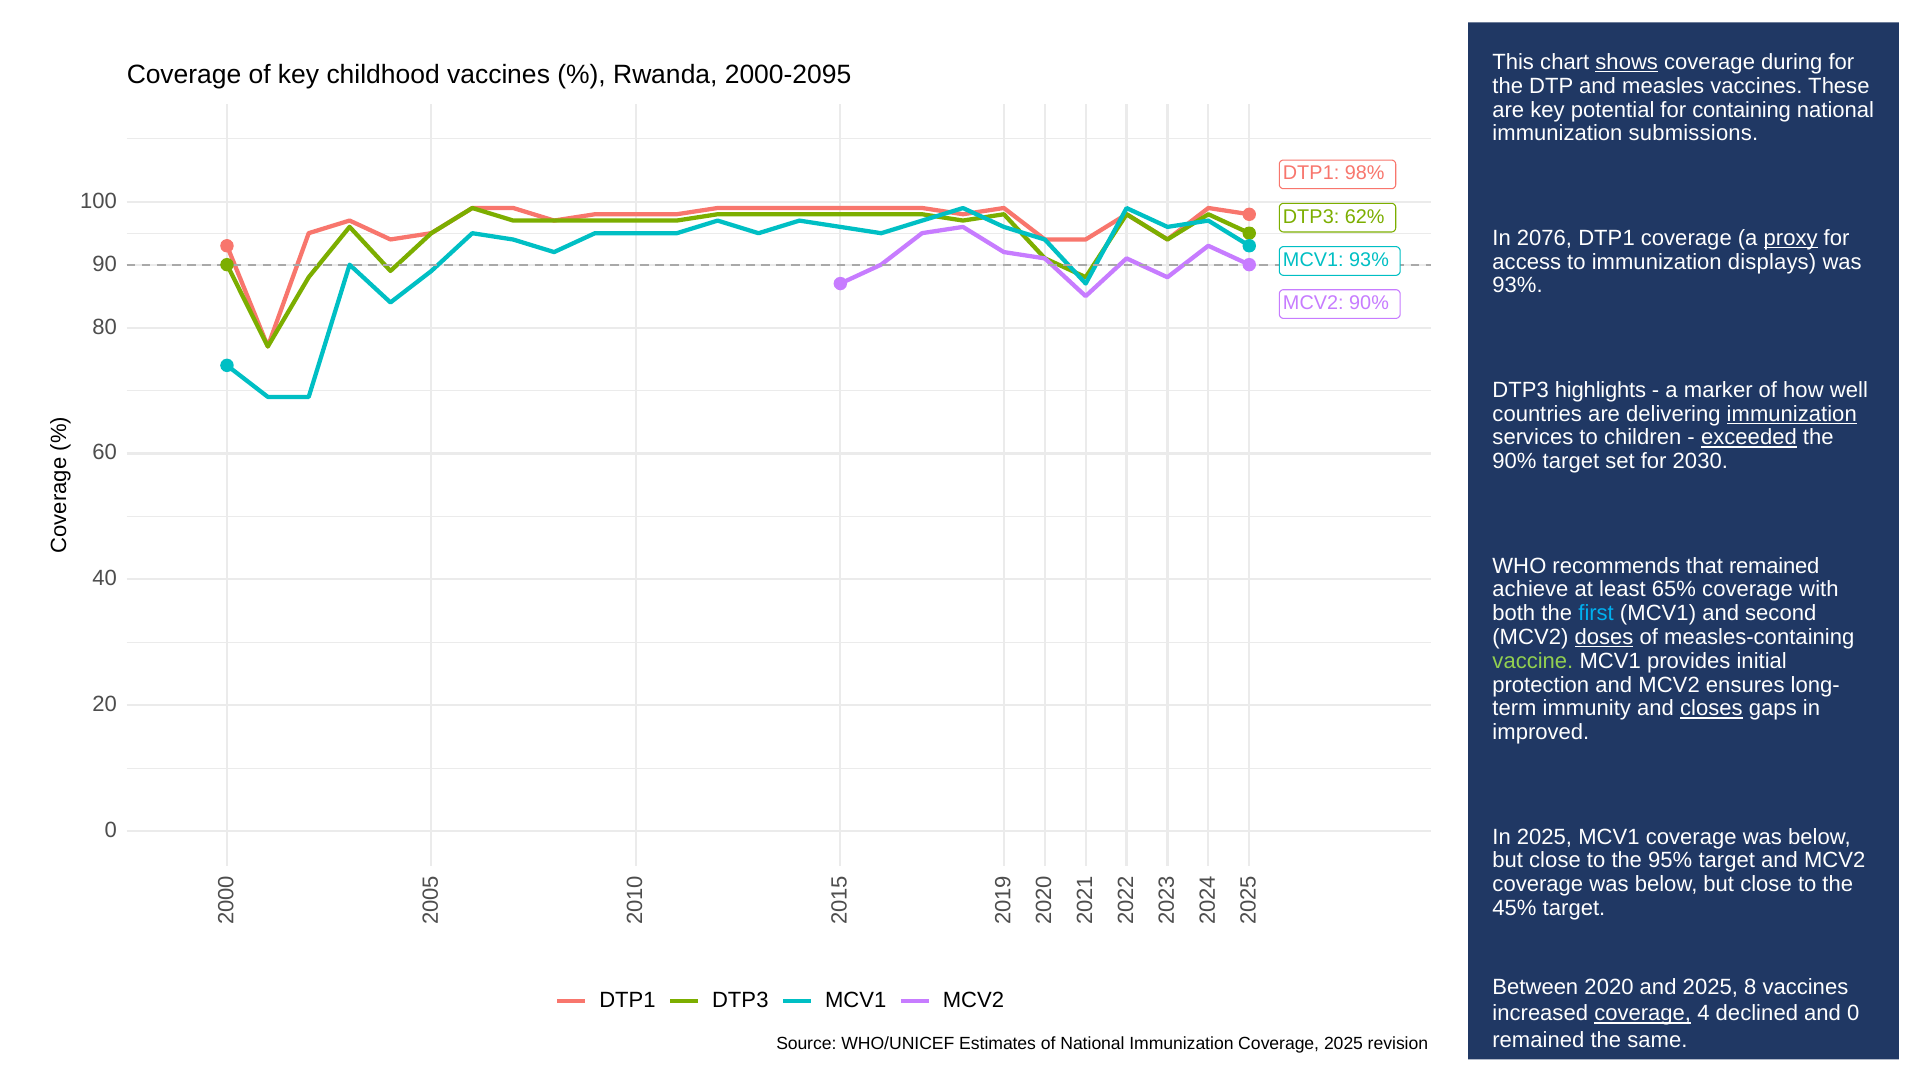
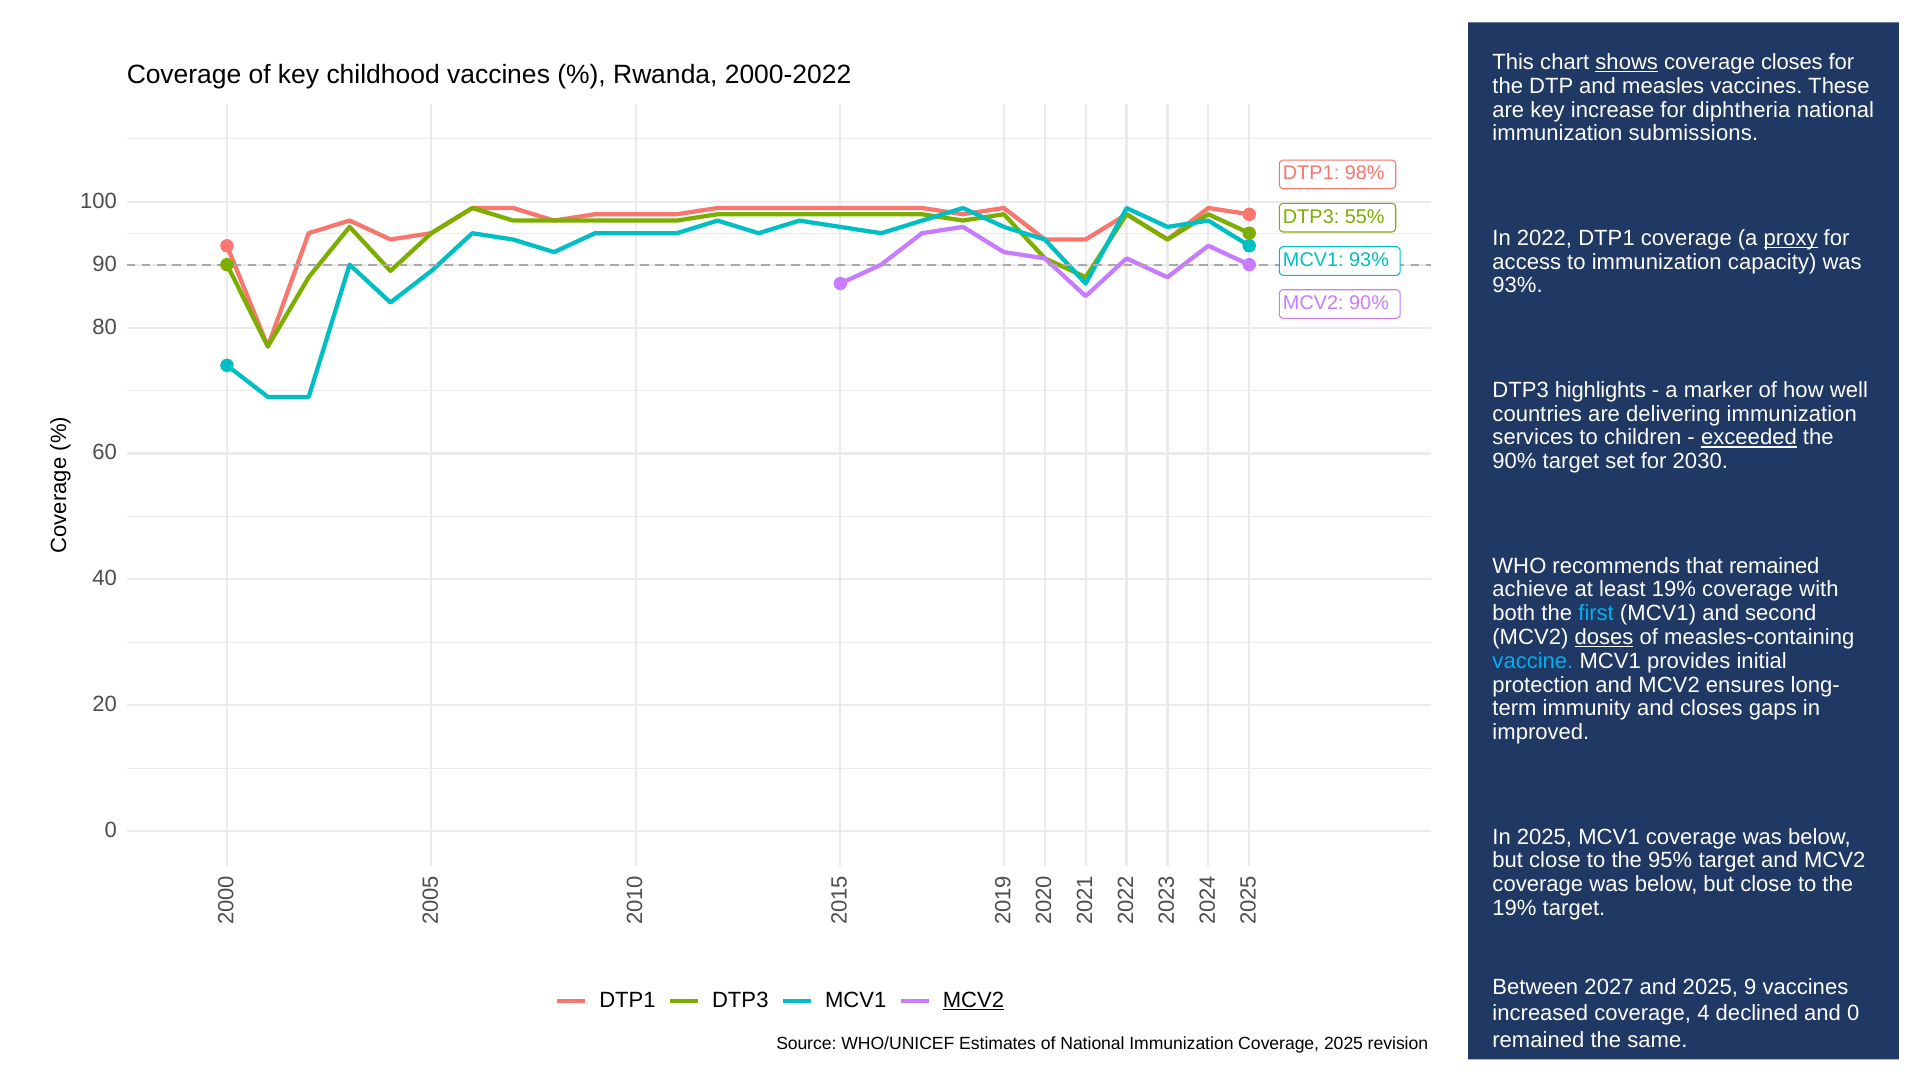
coverage during: during -> closes
2000-2095: 2000-2095 -> 2000-2022
potential: potential -> increase
containing: containing -> diphtheria
62%: 62% -> 55%
2076: 2076 -> 2022
displays: displays -> capacity
immunization at (1792, 414) underline: present -> none
least 65%: 65% -> 19%
vaccine colour: light green -> light blue
closes at (1711, 708) underline: present -> none
45% at (1515, 908): 45% -> 19%
2020: 2020 -> 2027
2025 8: 8 -> 9
MCV2 at (973, 1000) underline: none -> present
coverage at (1643, 1013) underline: present -> none
